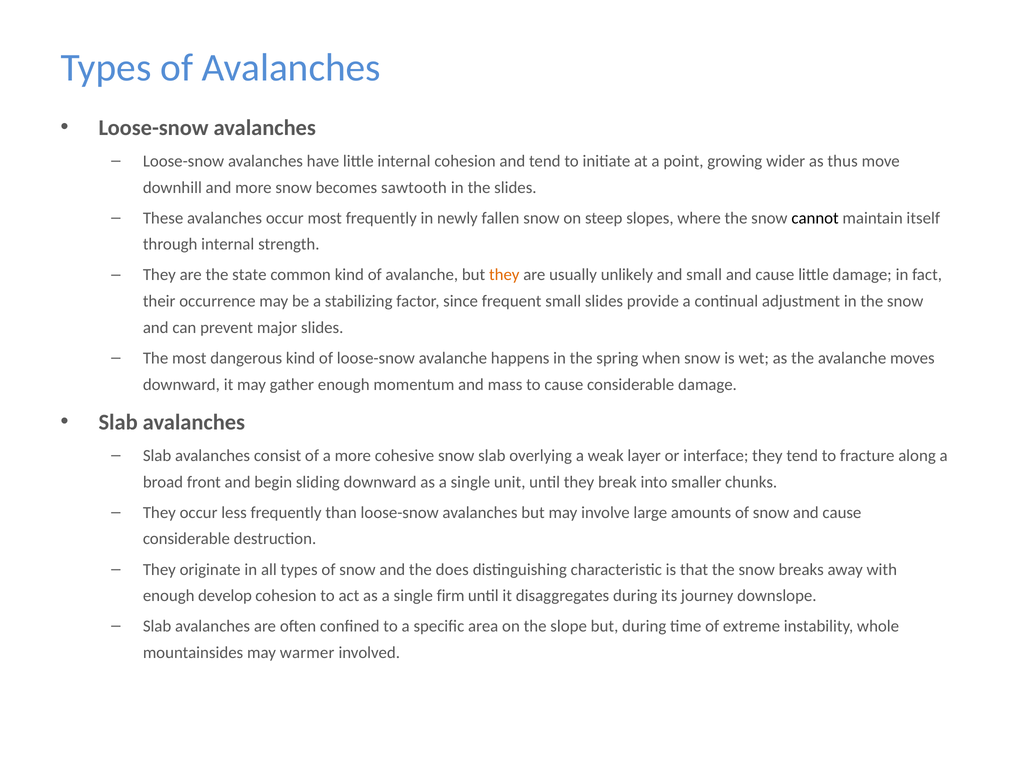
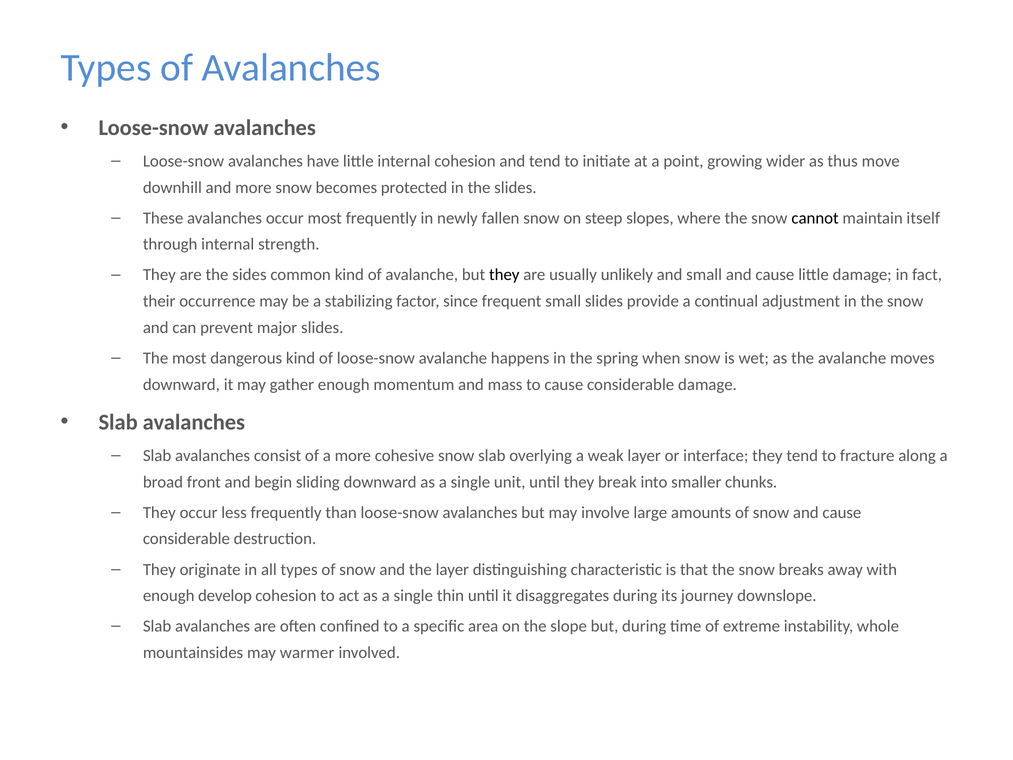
sawtooth: sawtooth -> protected
state: state -> sides
they at (504, 275) colour: orange -> black
the does: does -> layer
firm: firm -> thin
